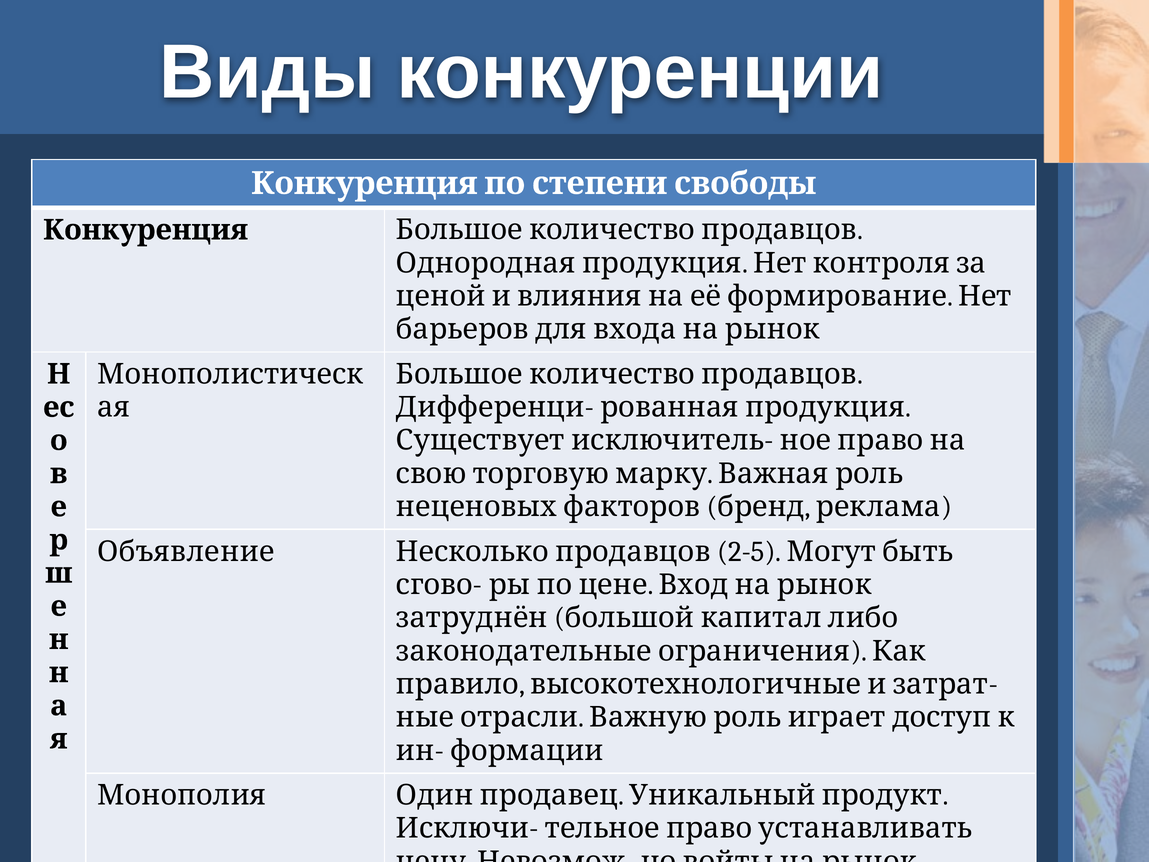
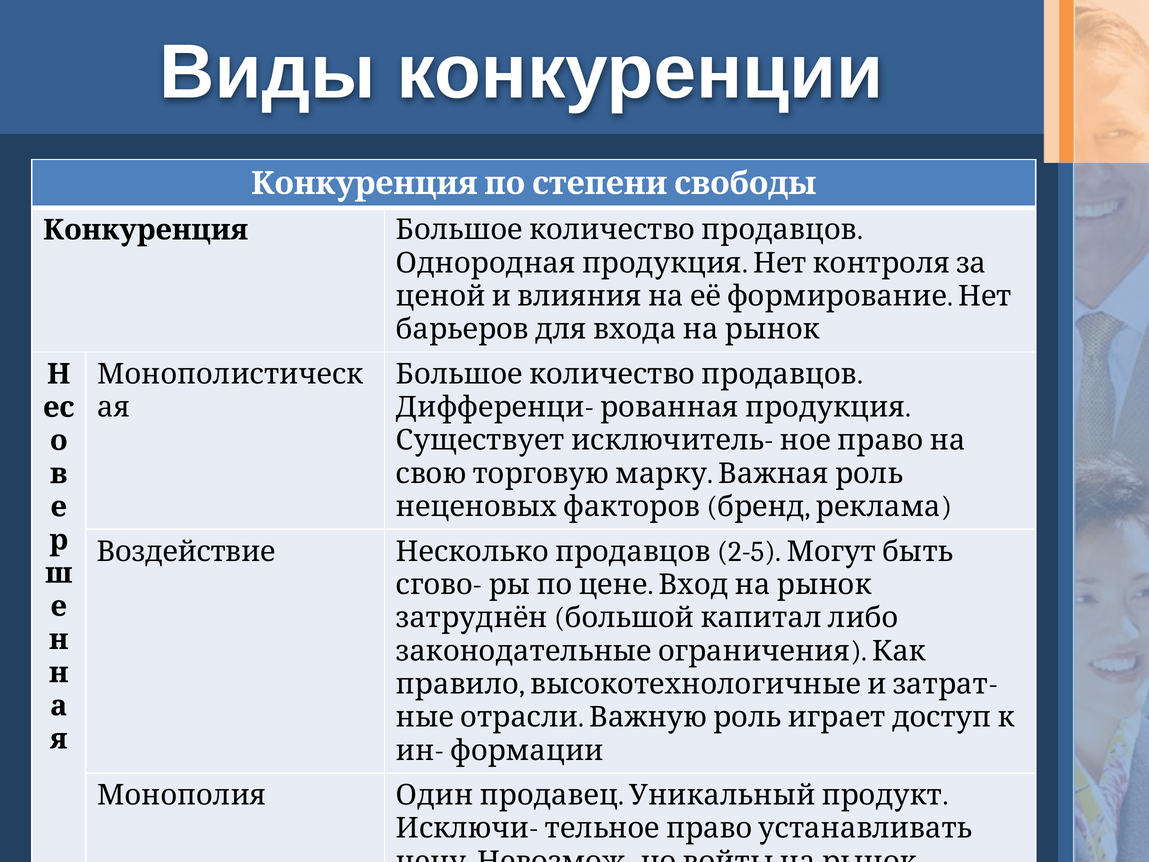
Объявление: Объявление -> Воздействие
